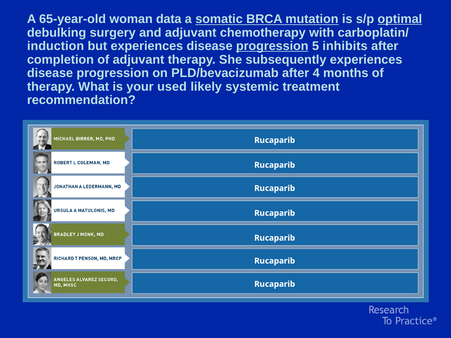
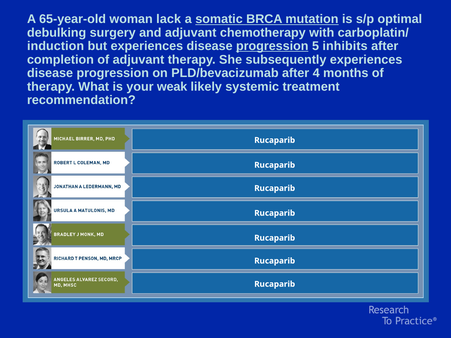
data: data -> lack
optimal underline: present -> none
used: used -> weak
